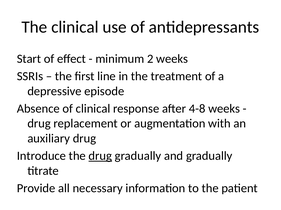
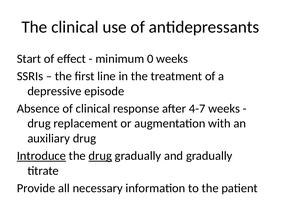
2: 2 -> 0
4-8: 4-8 -> 4-7
Introduce underline: none -> present
